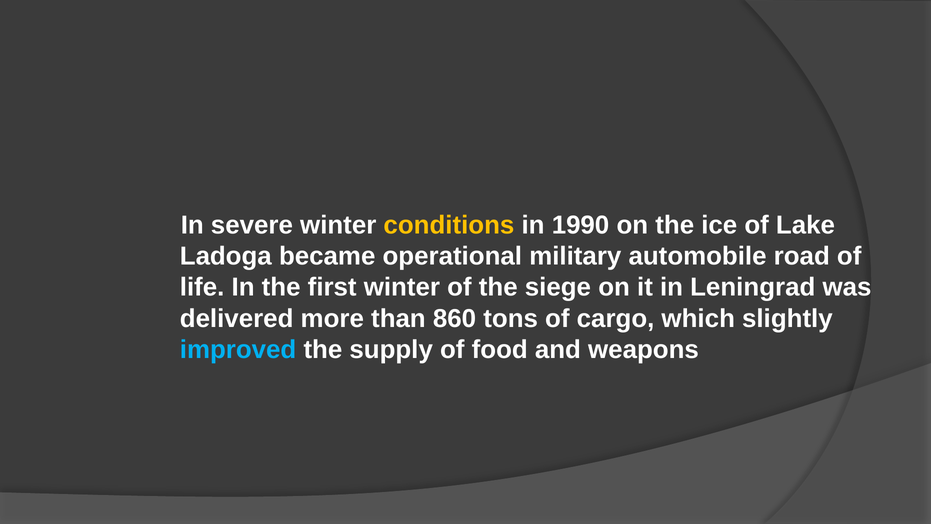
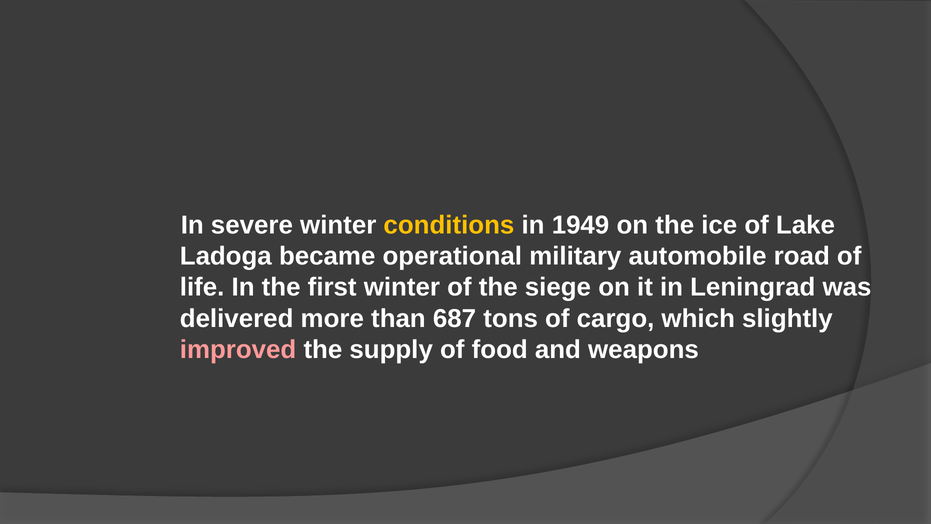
1990: 1990 -> 1949
860: 860 -> 687
improved colour: light blue -> pink
